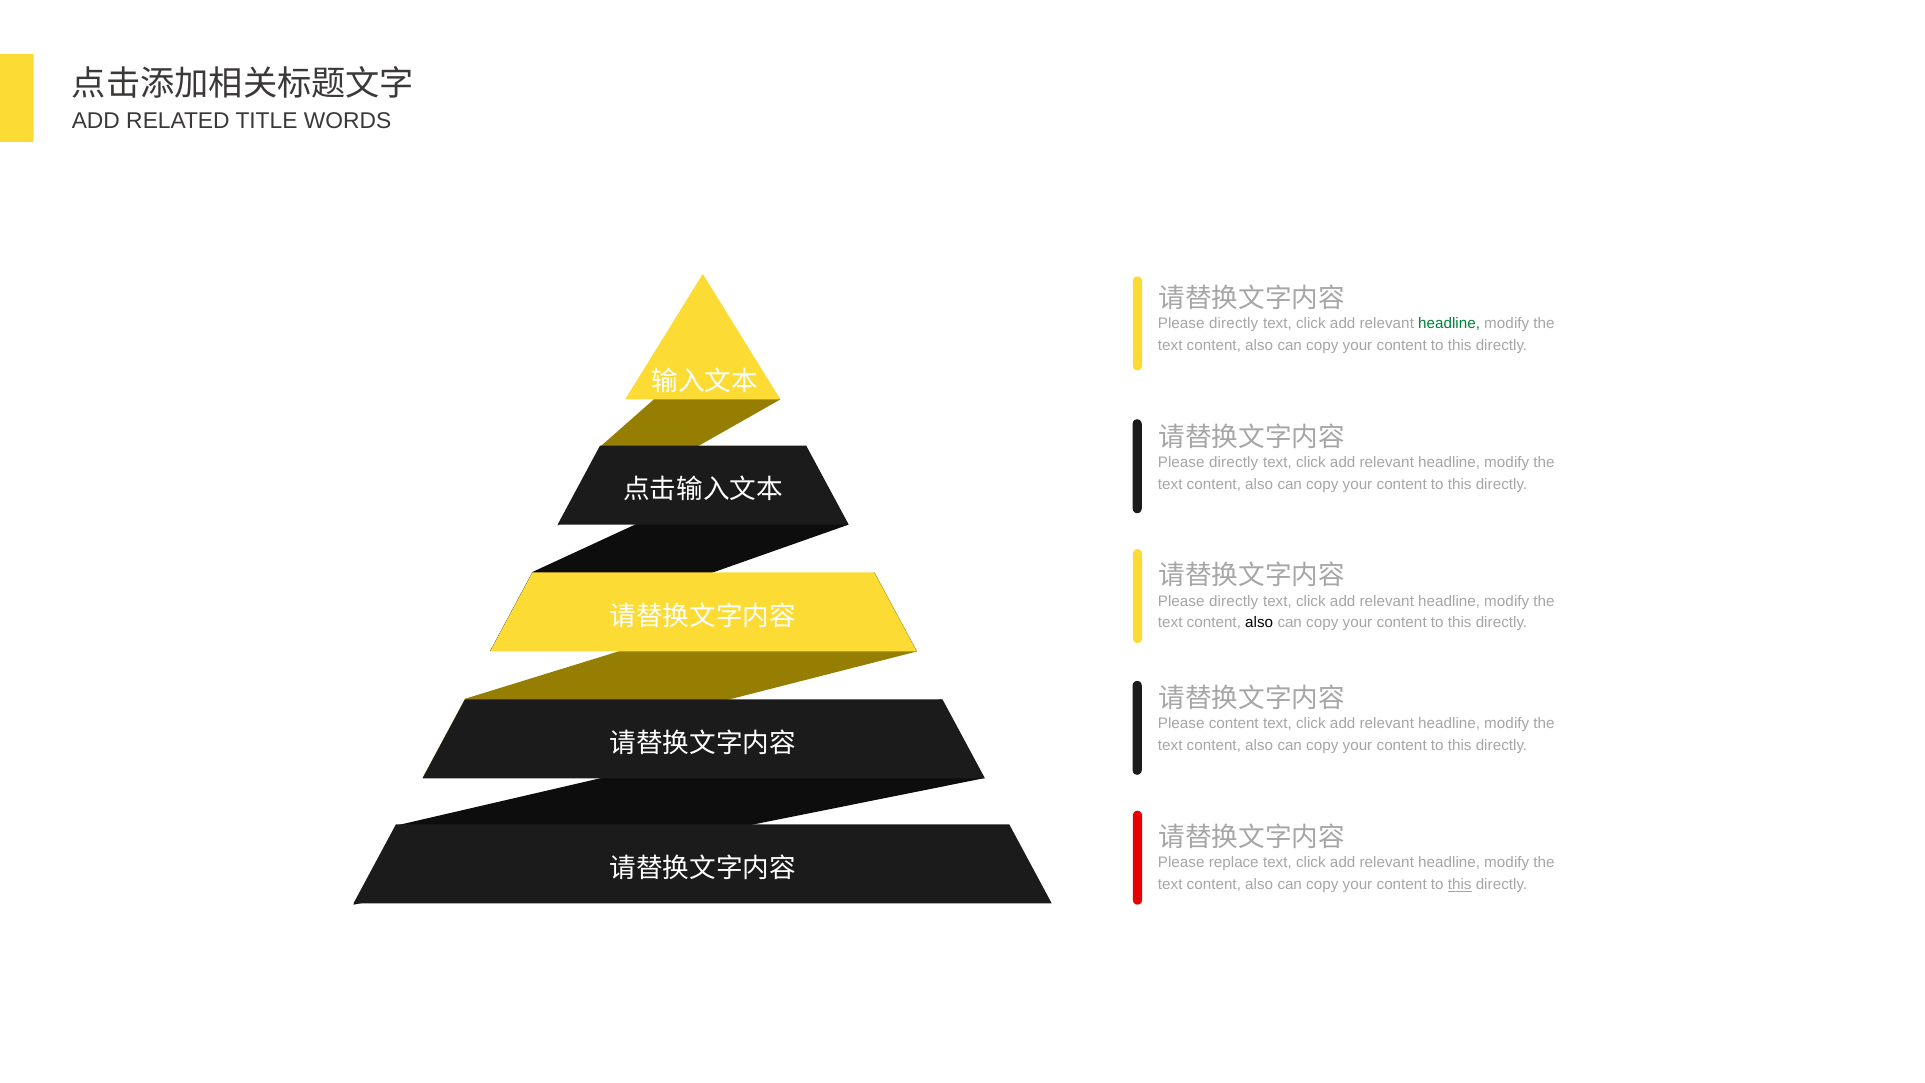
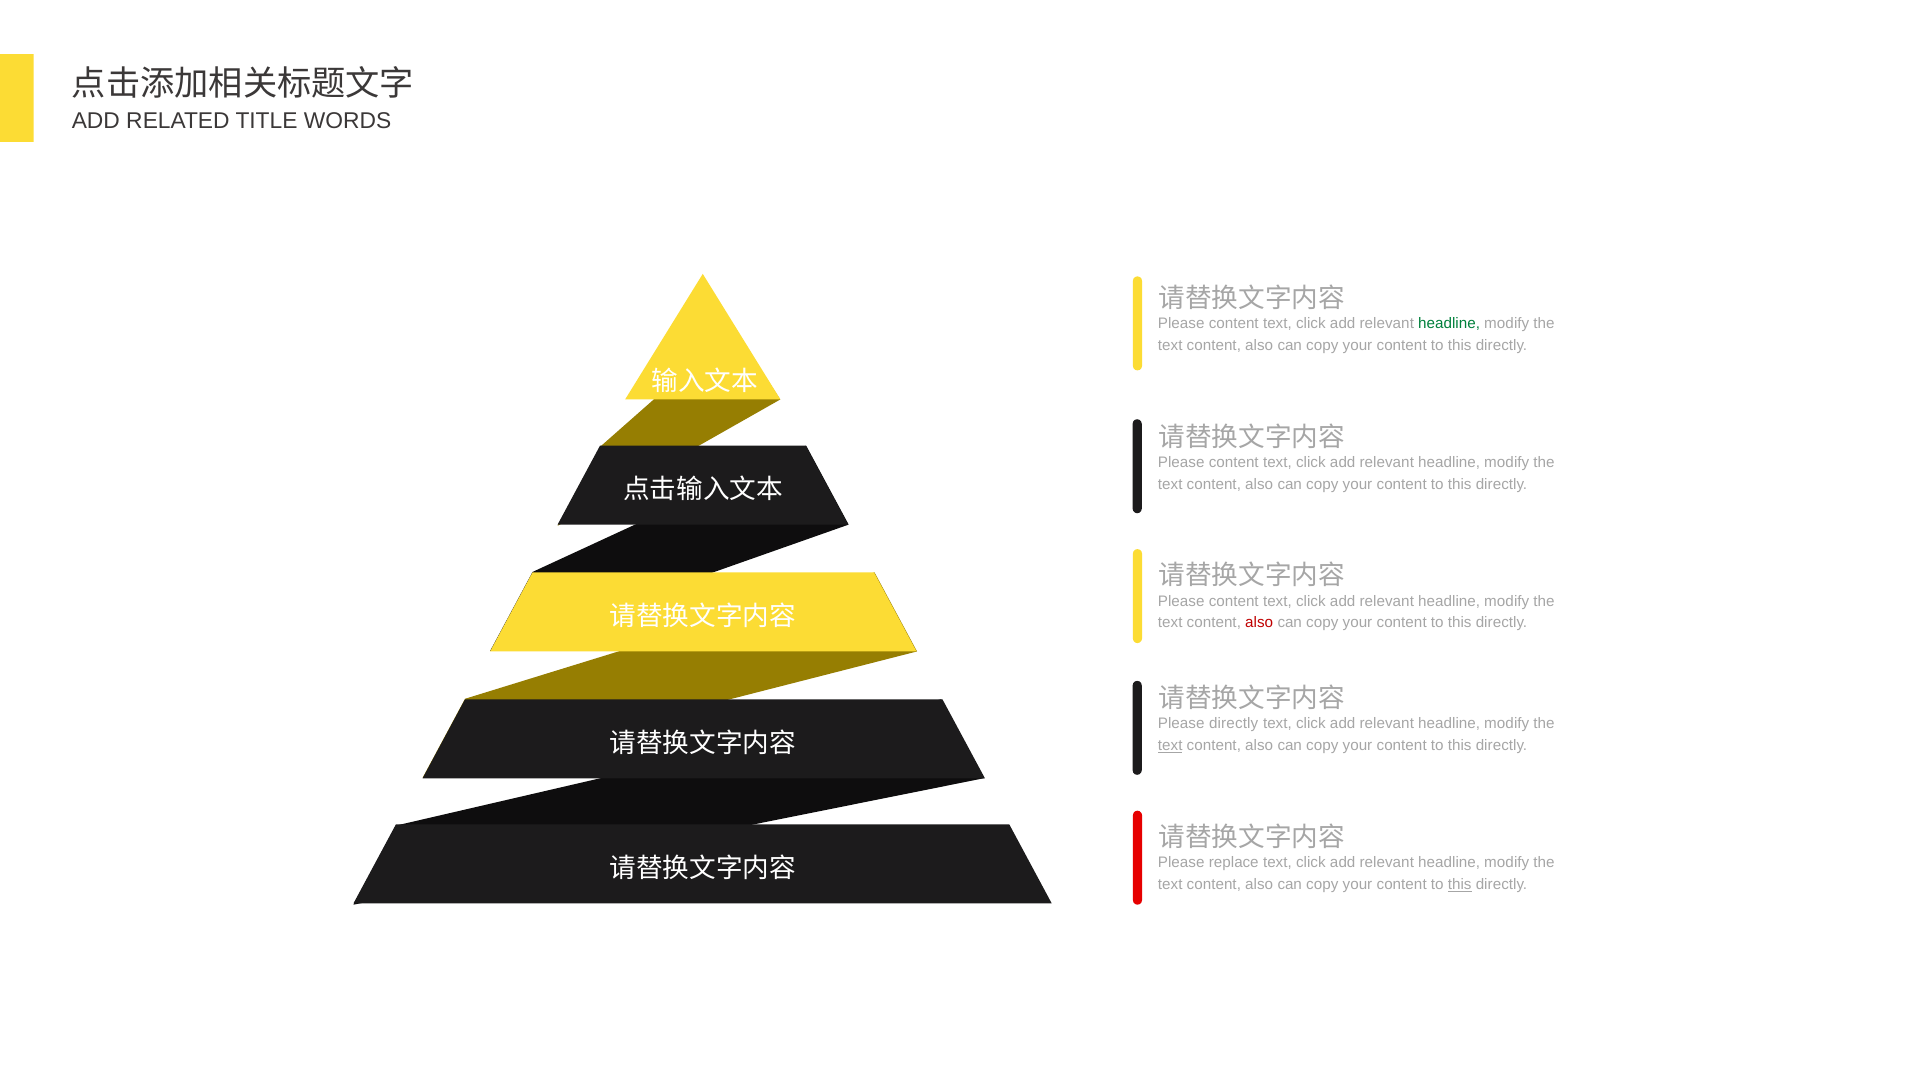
directly at (1234, 323): directly -> content
directly at (1234, 462): directly -> content
directly at (1234, 601): directly -> content
also at (1259, 623) colour: black -> red
Please content: content -> directly
text at (1170, 745) underline: none -> present
